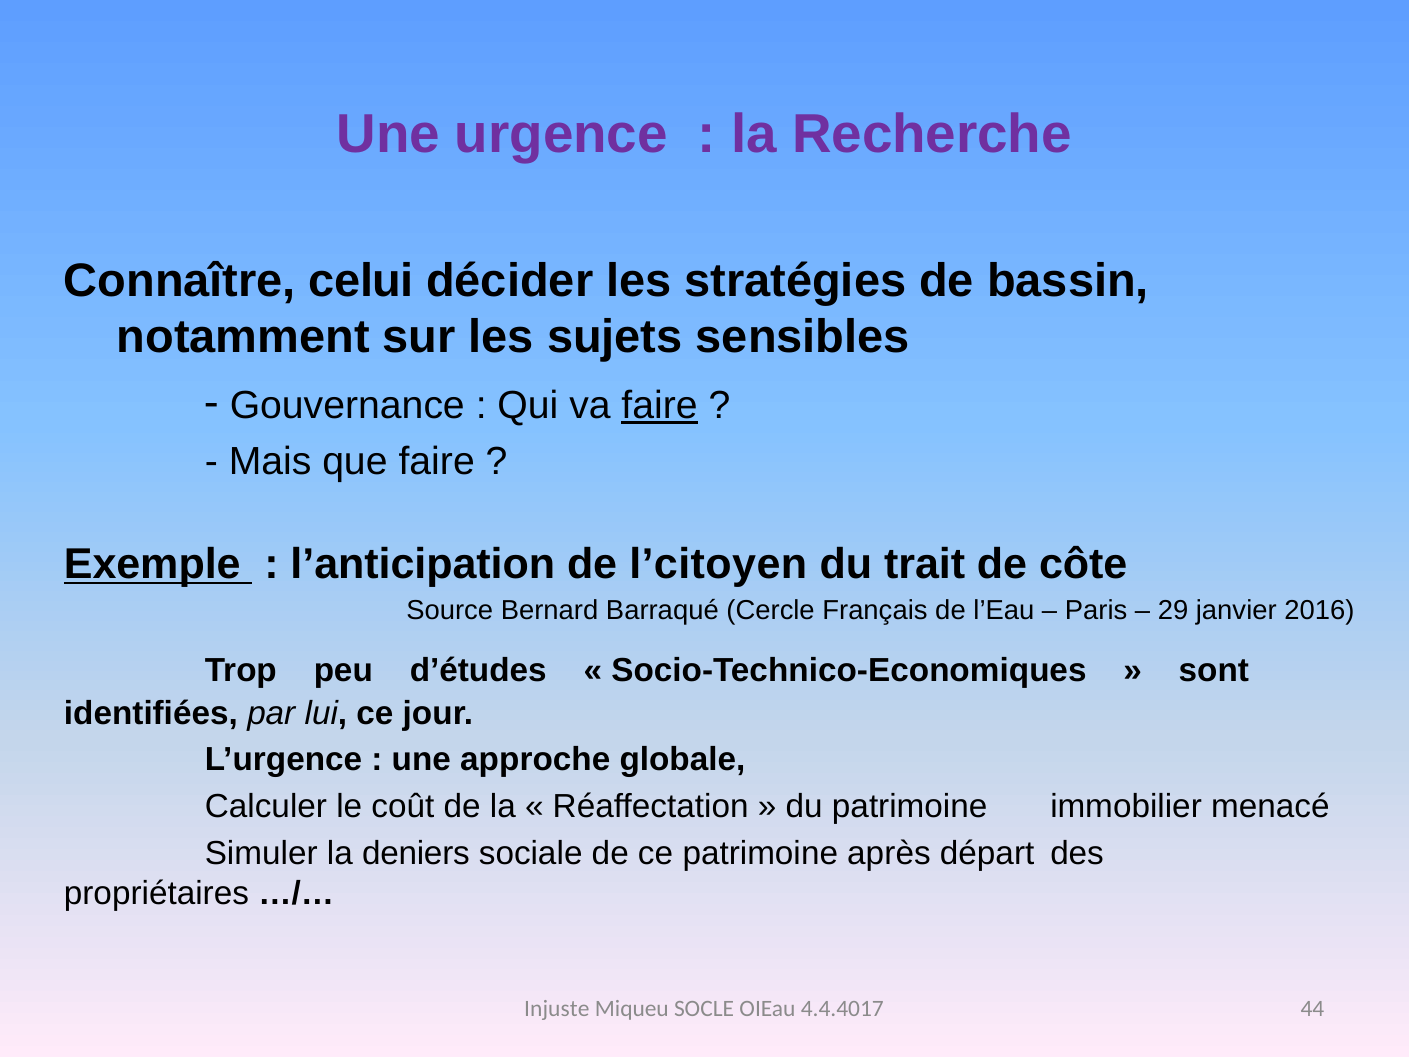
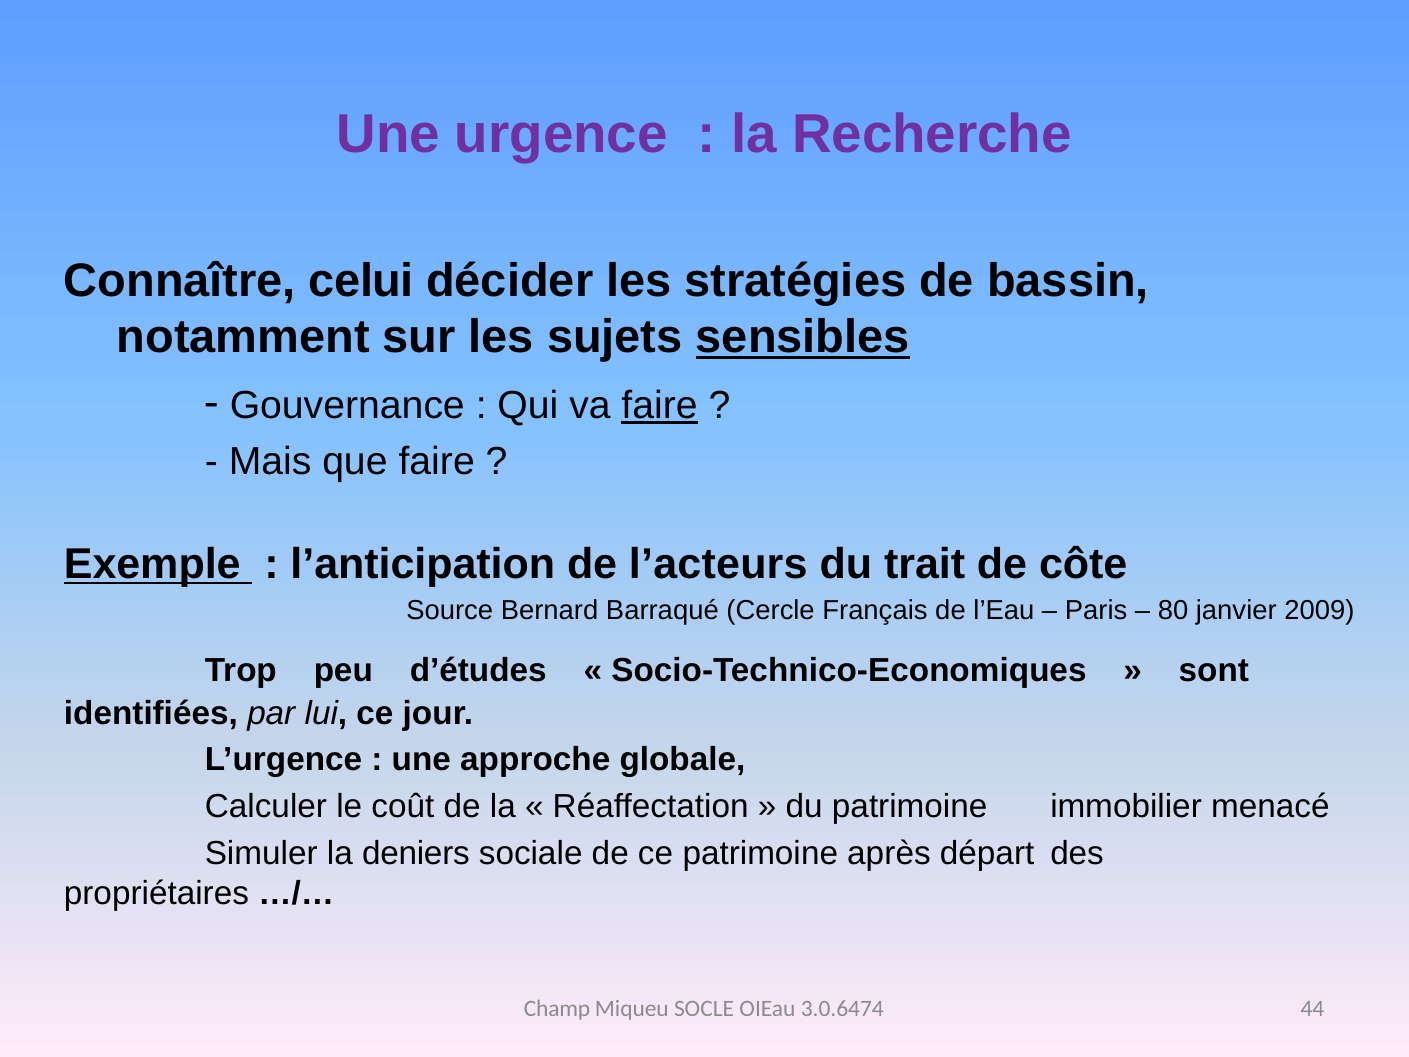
sensibles underline: none -> present
l’citoyen: l’citoyen -> l’acteurs
29: 29 -> 80
2016: 2016 -> 2009
Injuste: Injuste -> Champ
4.4.4017: 4.4.4017 -> 3.0.6474
